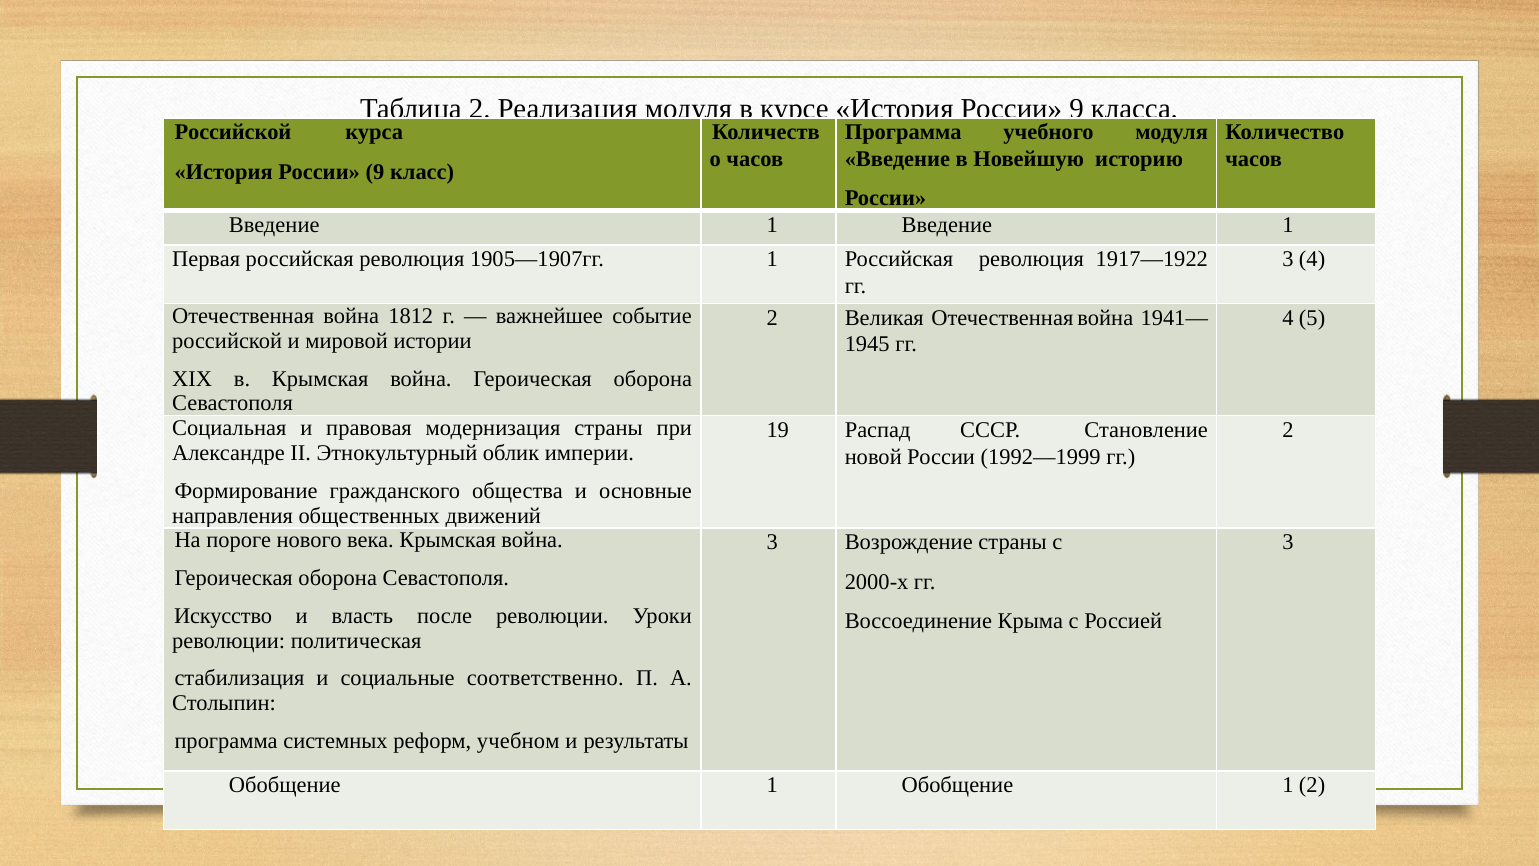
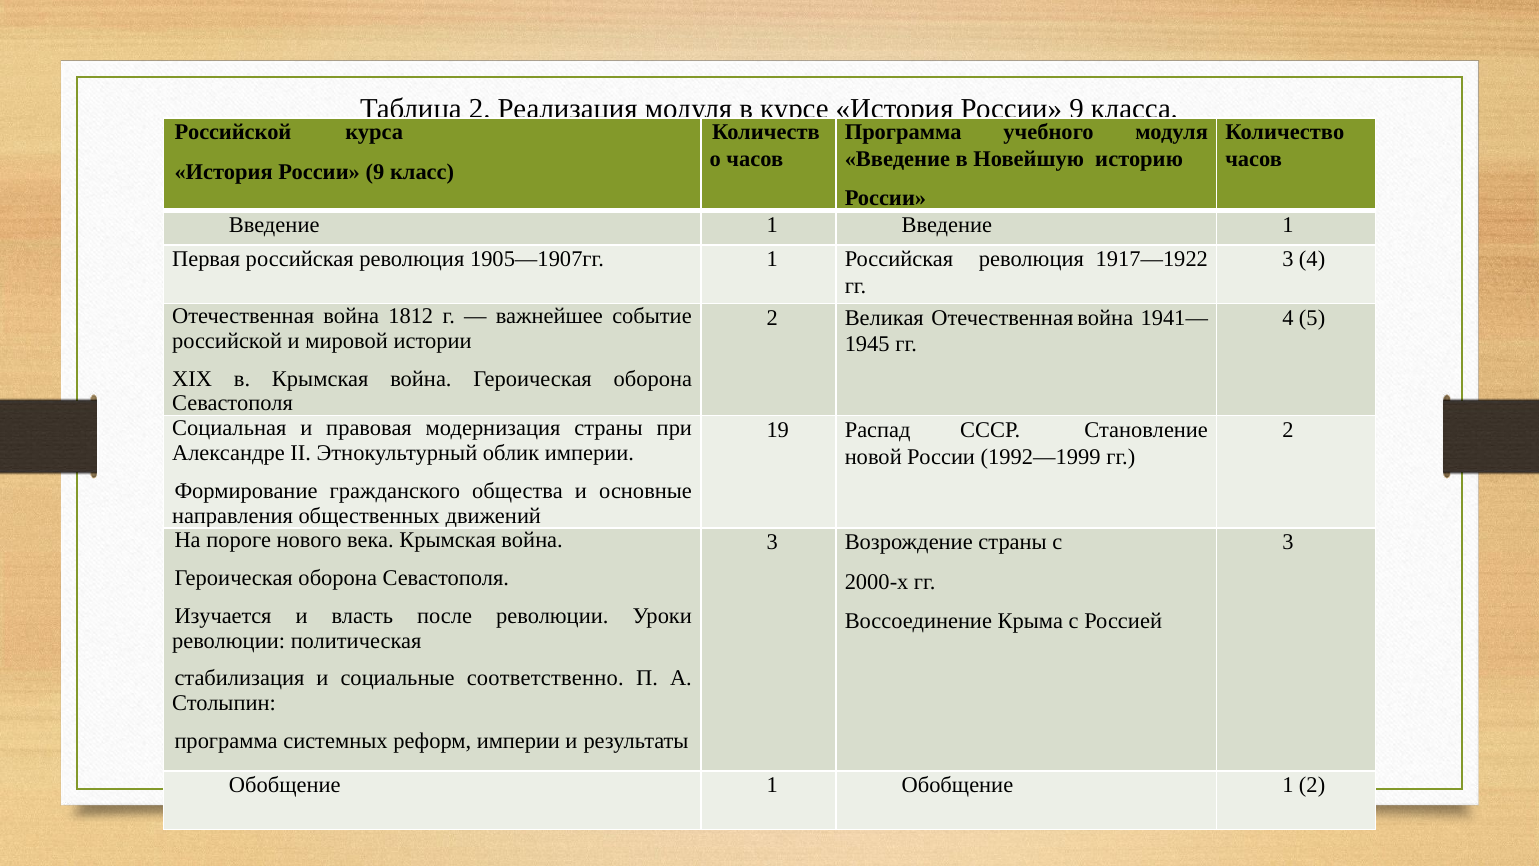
Искусство: Искусство -> Изучается
реформ учебном: учебном -> империи
